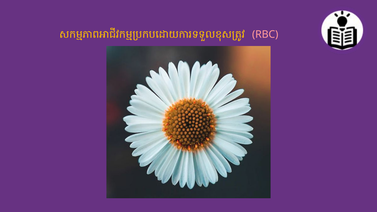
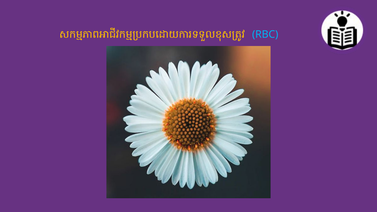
RBC colour: pink -> light blue
